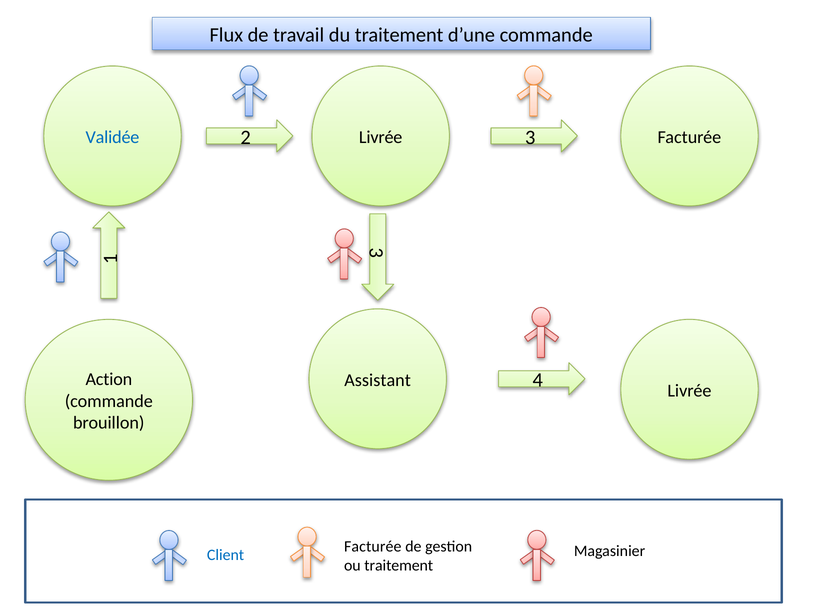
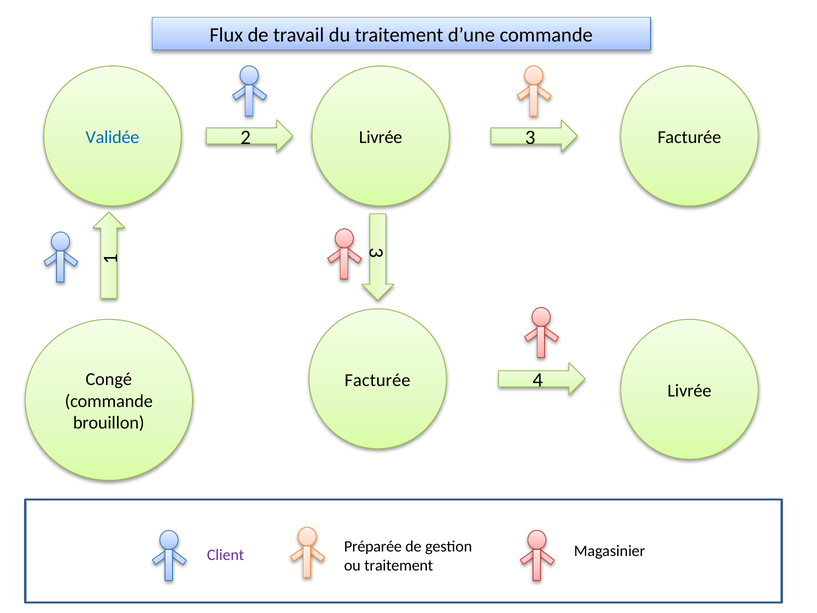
Action: Action -> Congé
Assistant at (378, 380): Assistant -> Facturée
Facturée at (373, 546): Facturée -> Préparée
Client colour: blue -> purple
